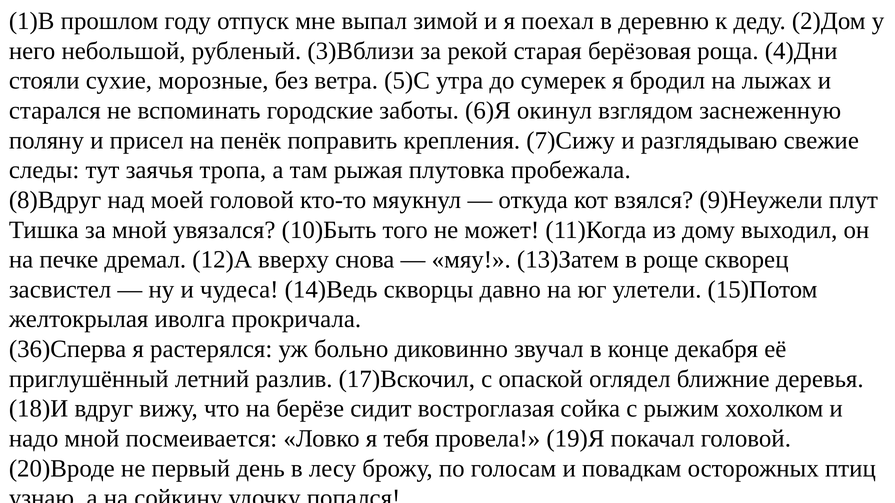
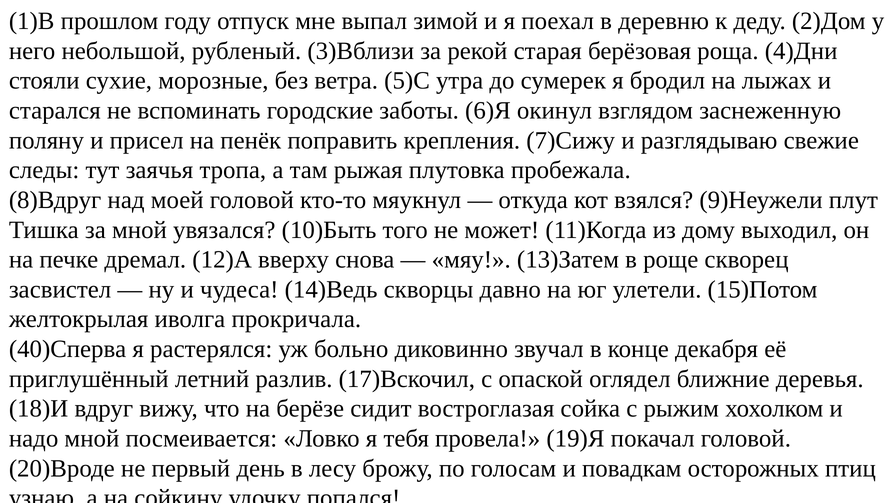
36)Сперва: 36)Сперва -> 40)Сперва
